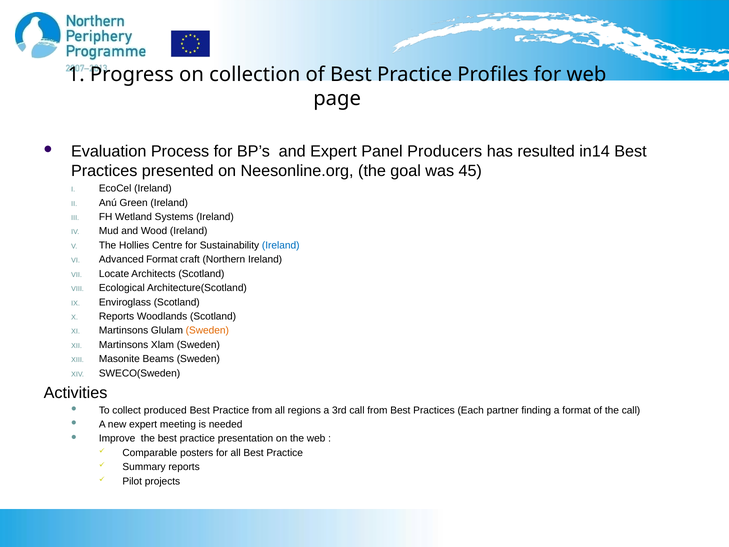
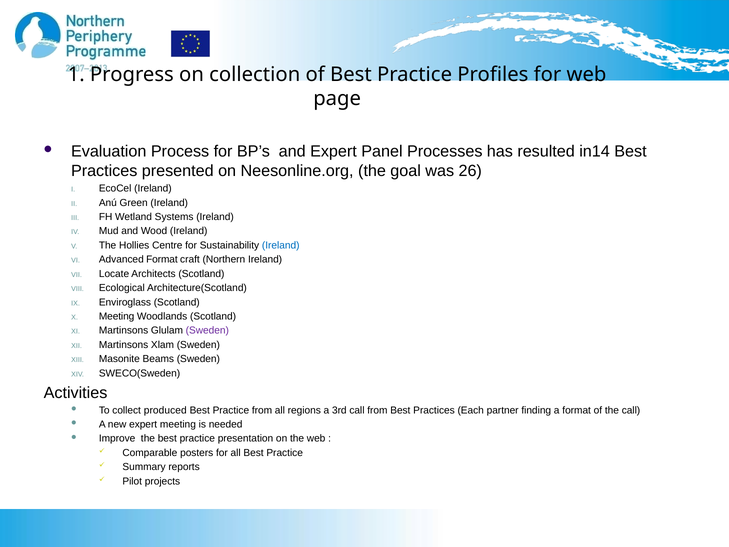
Producers: Producers -> Processes
45: 45 -> 26
Reports at (117, 316): Reports -> Meeting
Sweden at (207, 330) colour: orange -> purple
